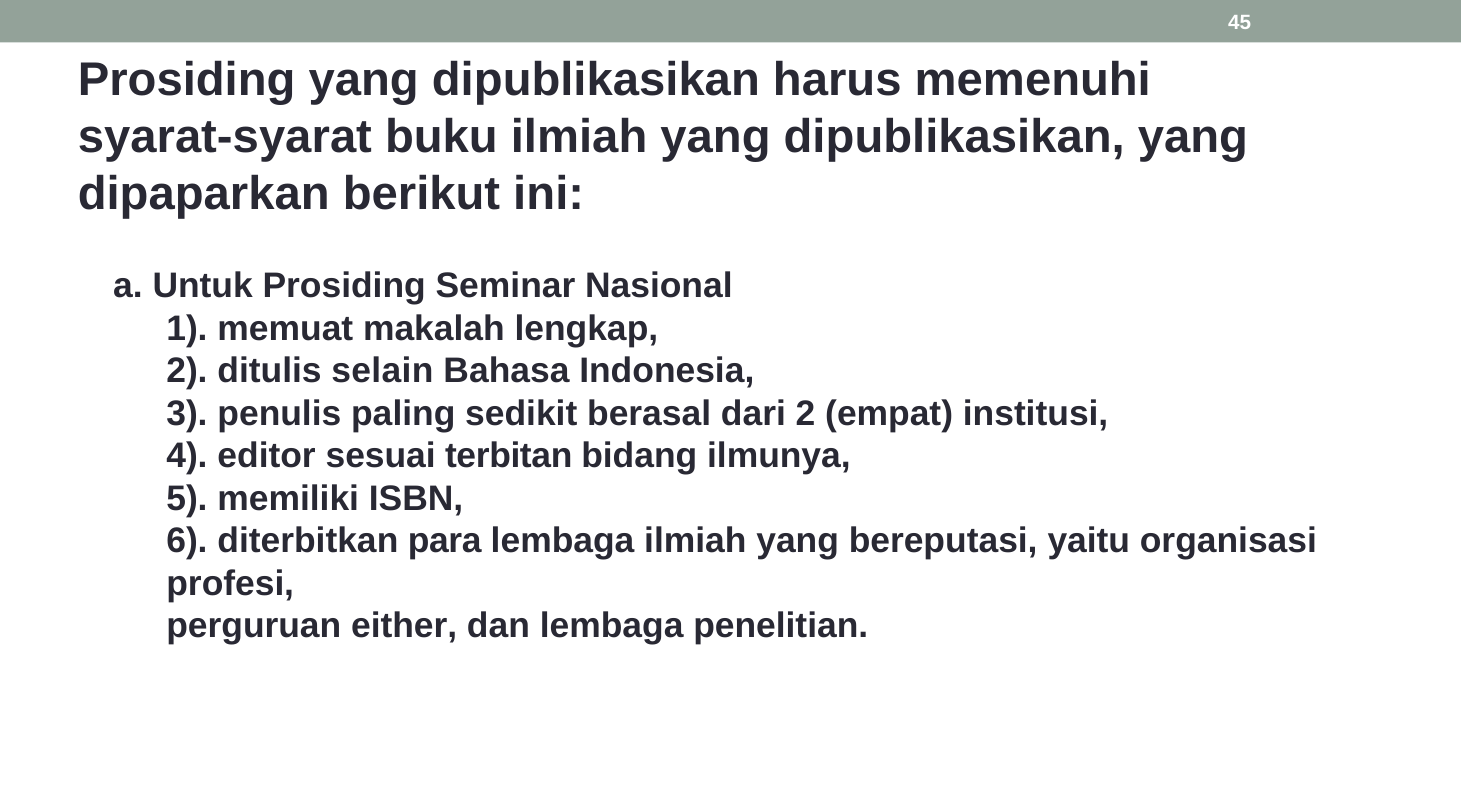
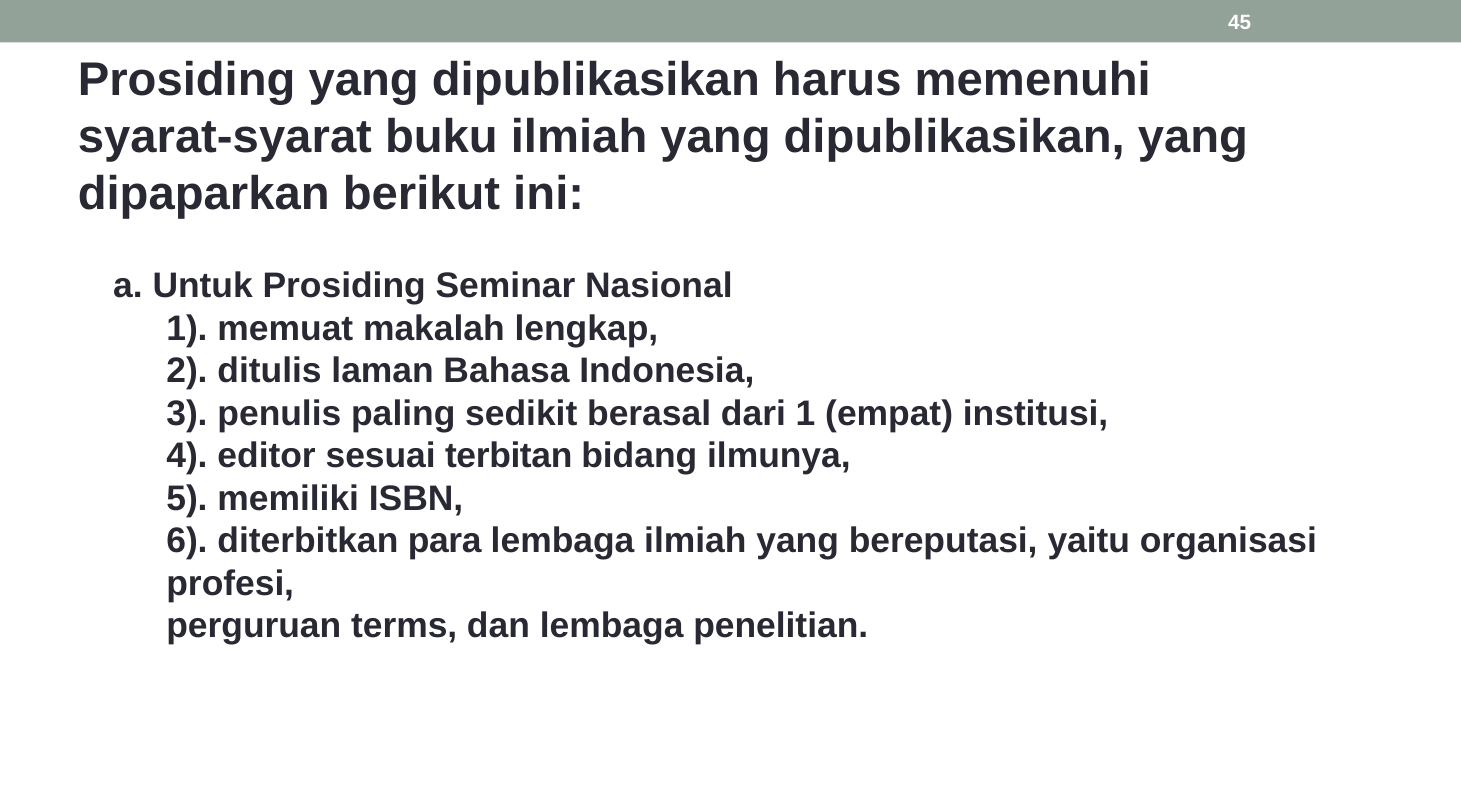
selain: selain -> laman
dari 2: 2 -> 1
either: either -> terms
